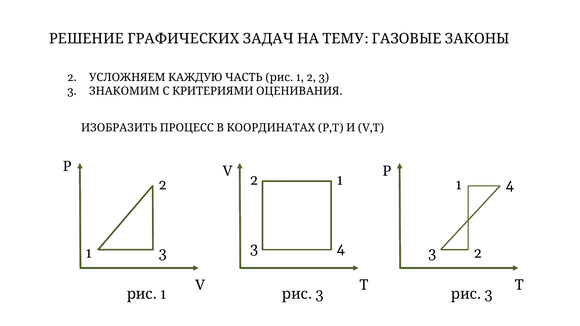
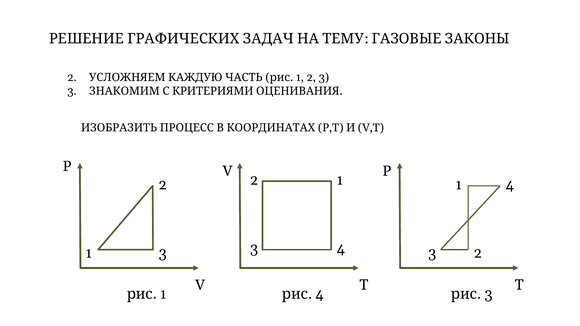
3 at (319, 294): 3 -> 4
